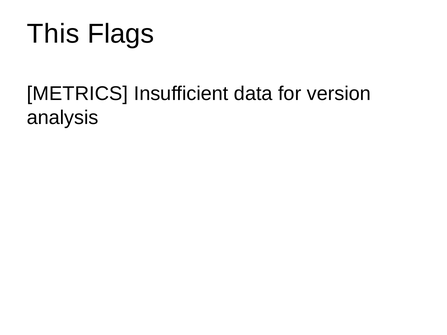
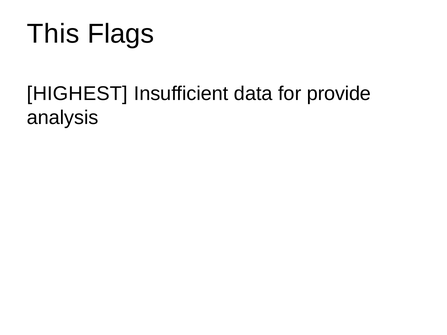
METRICS: METRICS -> HIGHEST
version: version -> provide
